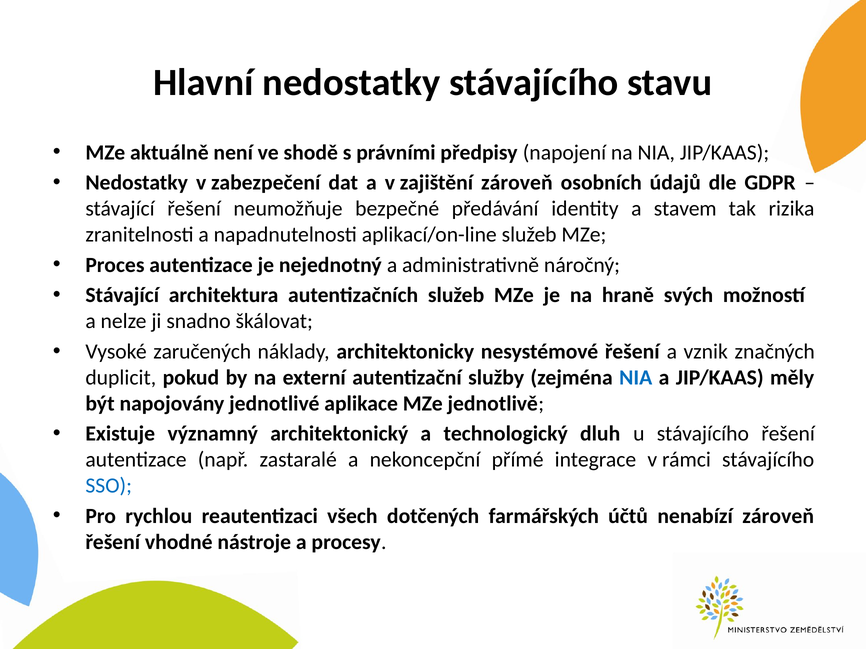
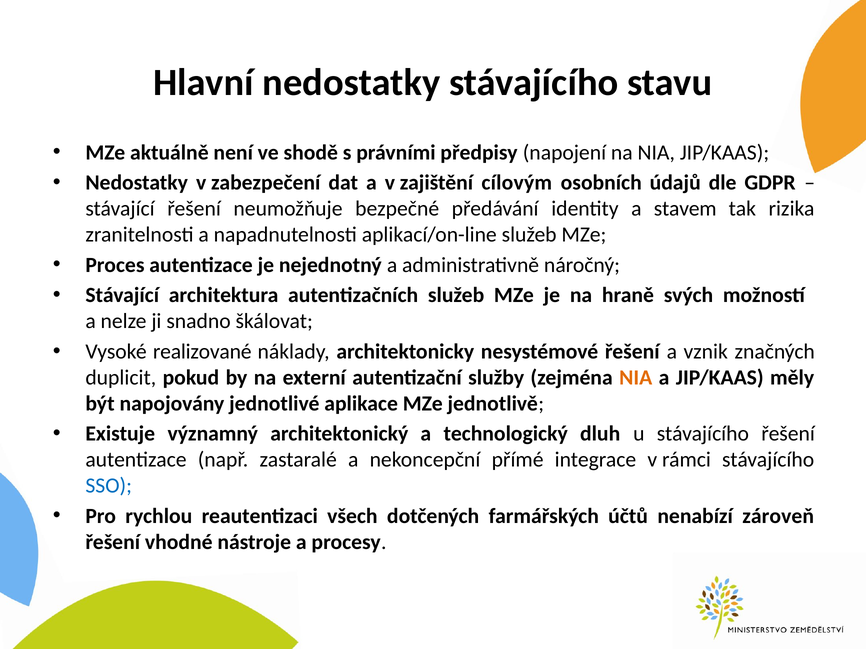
zajištění zároveň: zároveň -> cílovým
zaručených: zaručených -> realizované
NIA at (636, 378) colour: blue -> orange
